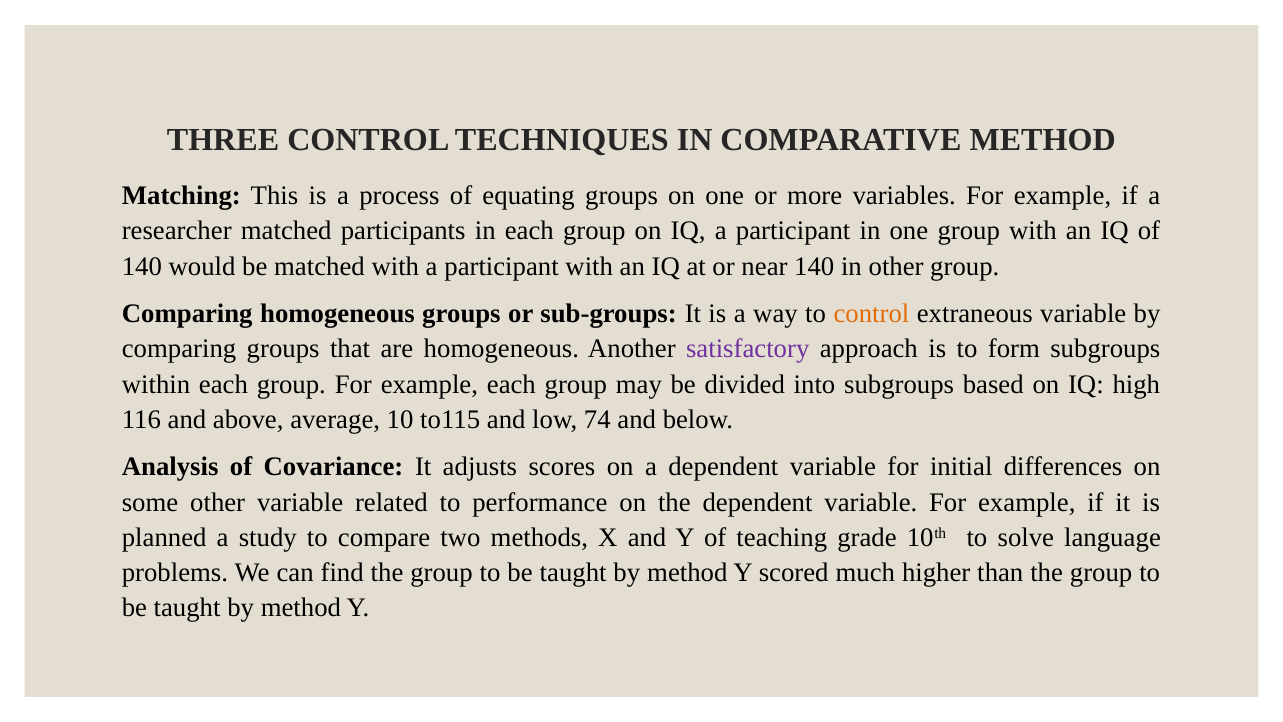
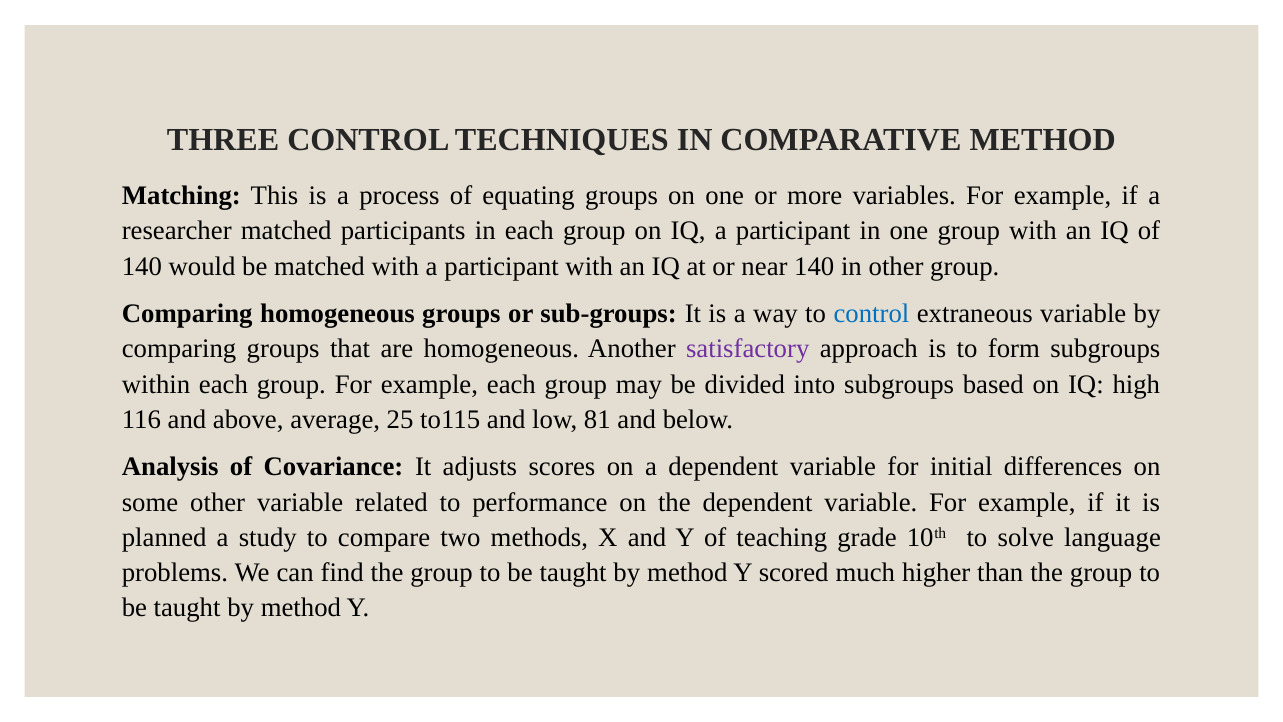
control at (871, 314) colour: orange -> blue
10: 10 -> 25
74: 74 -> 81
